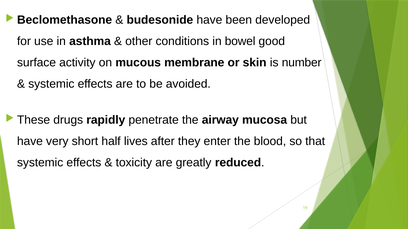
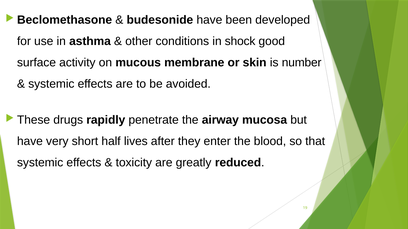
bowel: bowel -> shock
